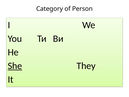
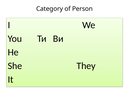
She underline: present -> none
